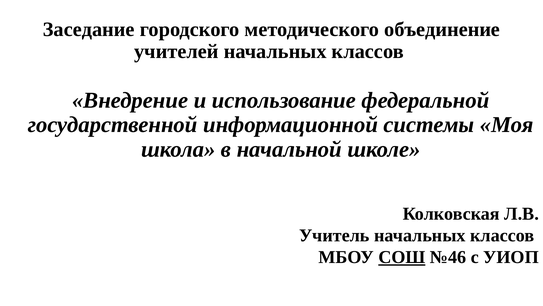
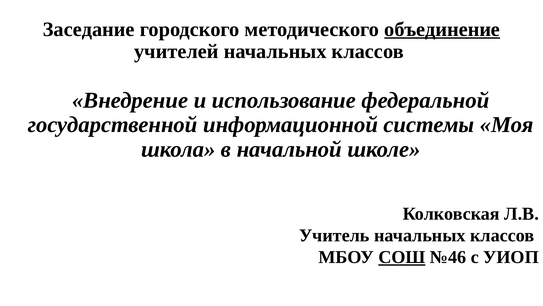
объединение underline: none -> present
